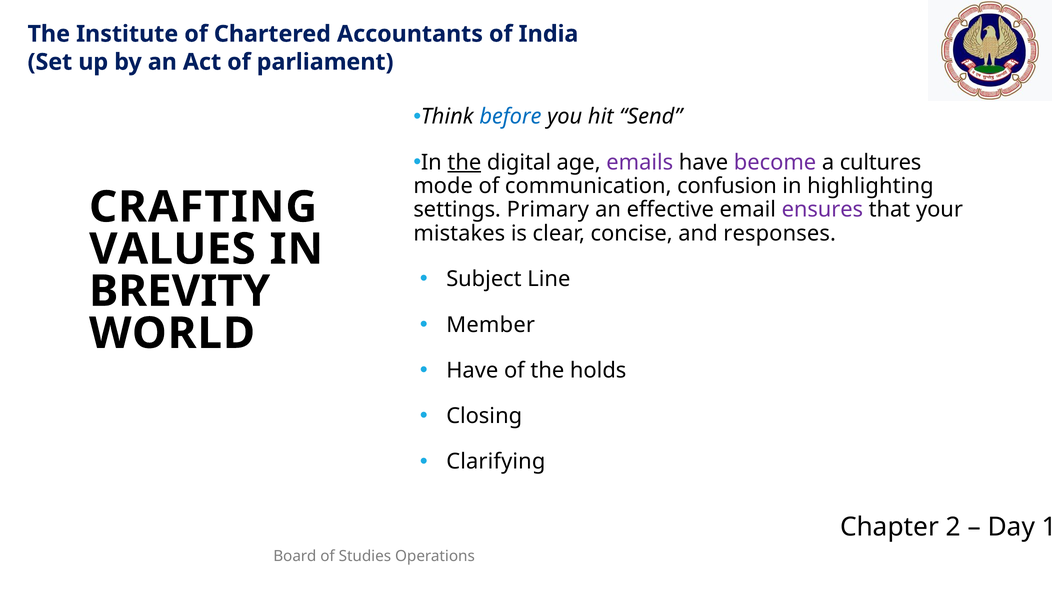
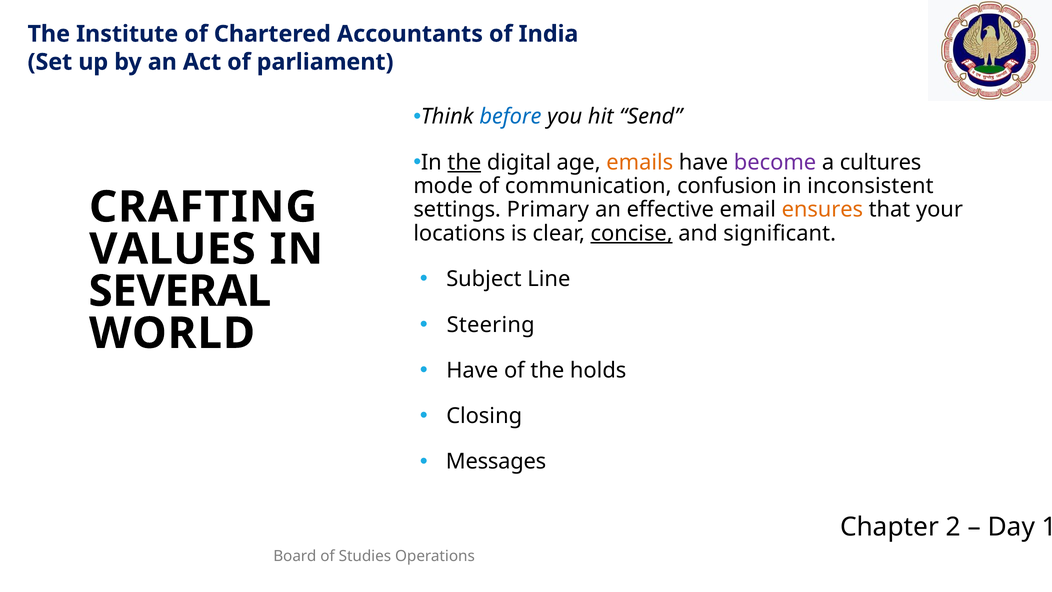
emails colour: purple -> orange
highlighting: highlighting -> inconsistent
ensures colour: purple -> orange
mistakes: mistakes -> locations
concise underline: none -> present
responses: responses -> significant
BREVITY: BREVITY -> SEVERAL
Member: Member -> Steering
Clarifying: Clarifying -> Messages
